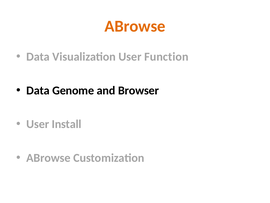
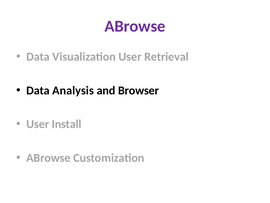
ABrowse at (135, 26) colour: orange -> purple
Function: Function -> Retrieval
Genome: Genome -> Analysis
